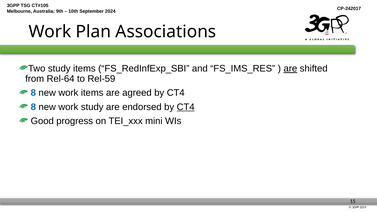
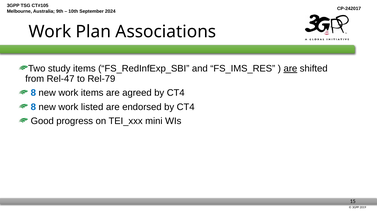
Rel-64: Rel-64 -> Rel-47
Rel-59: Rel-59 -> Rel-79
work study: study -> listed
CT4 at (186, 107) underline: present -> none
